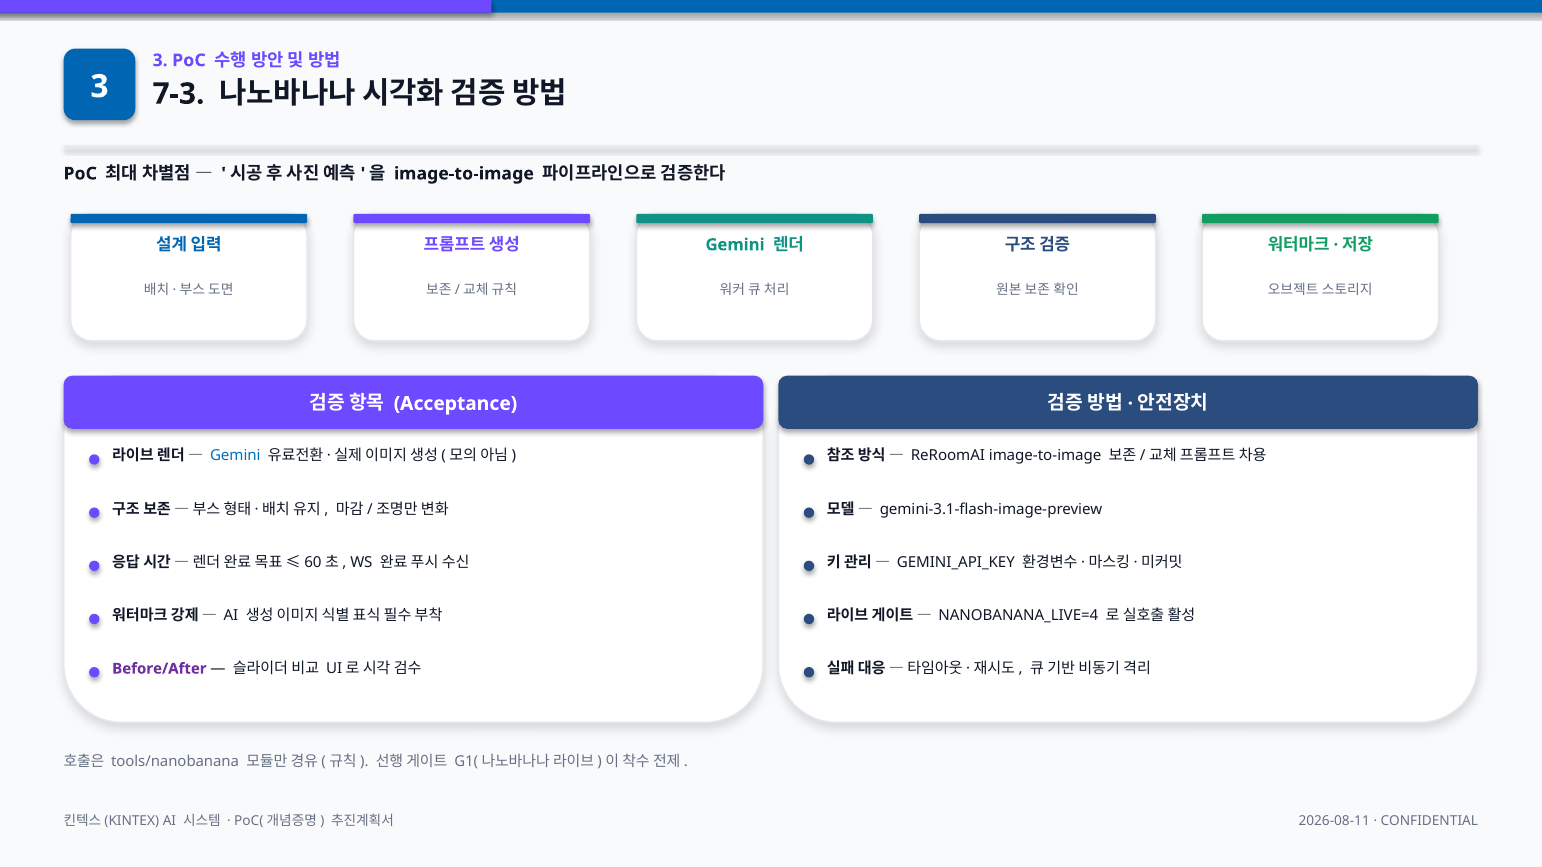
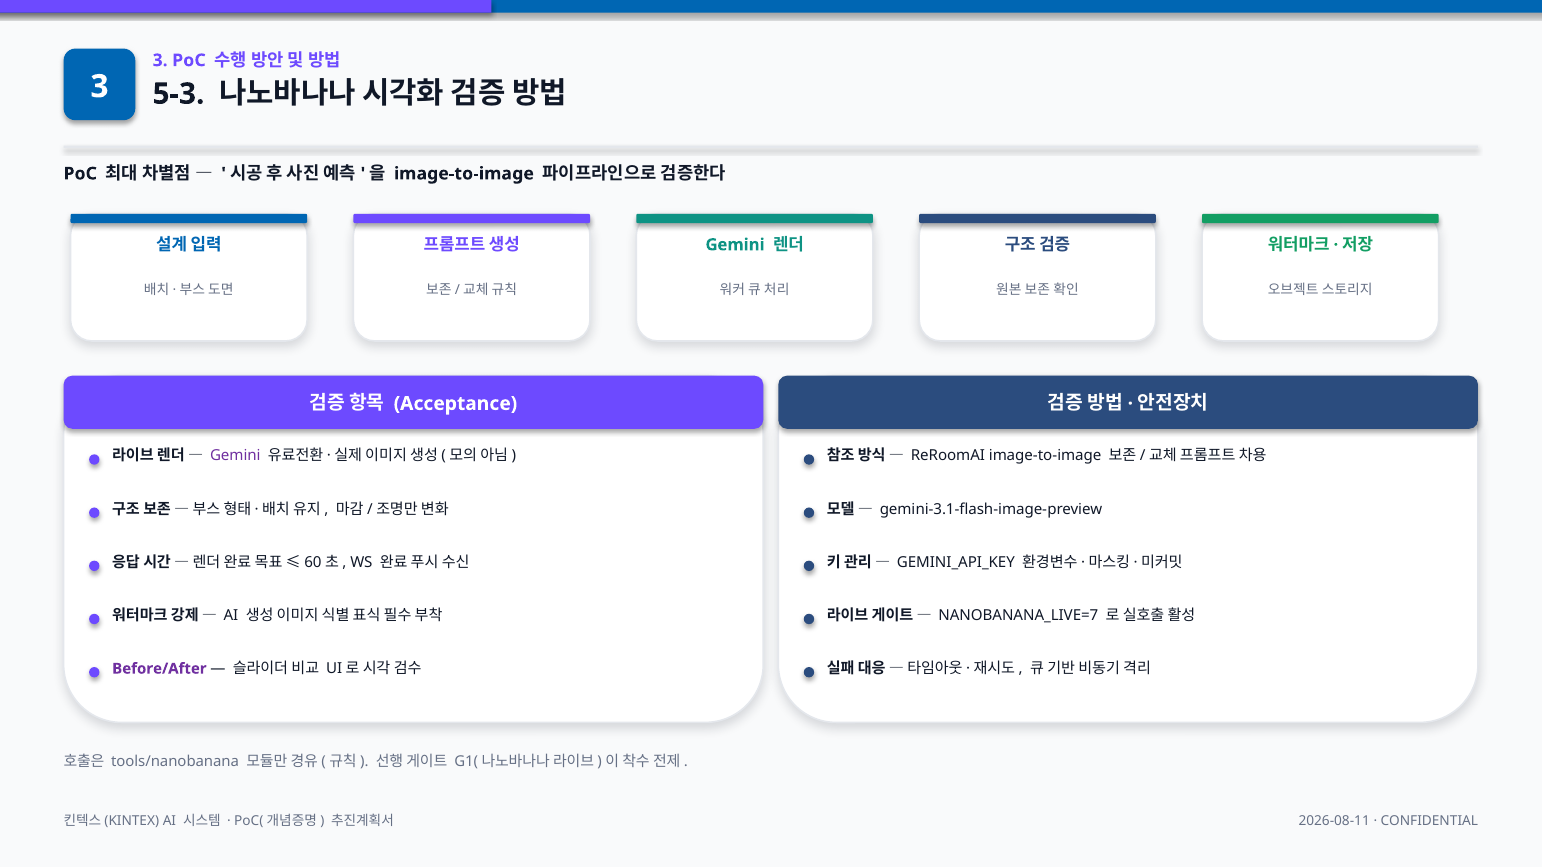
7-3: 7-3 -> 5-3
Gemini at (235, 456) colour: blue -> purple
NANOBANANA_LIVE=4: NANOBANANA_LIVE=4 -> NANOBANANA_LIVE=7
